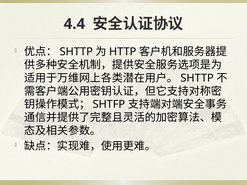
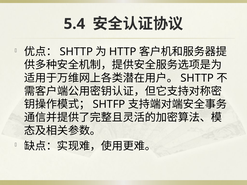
4.4: 4.4 -> 5.4
